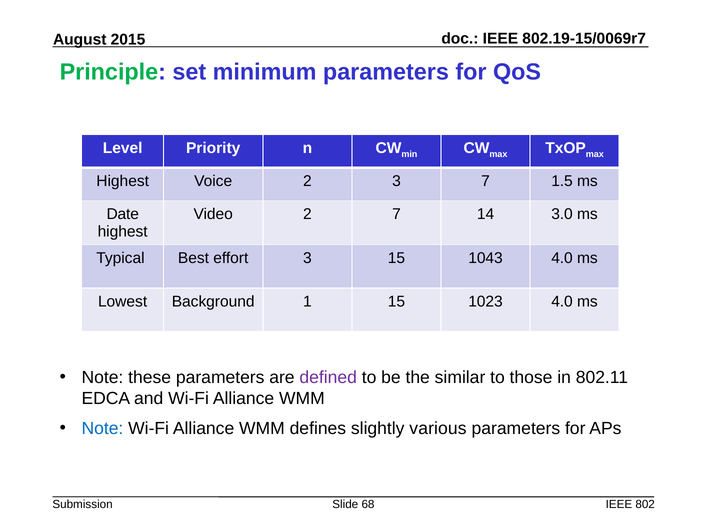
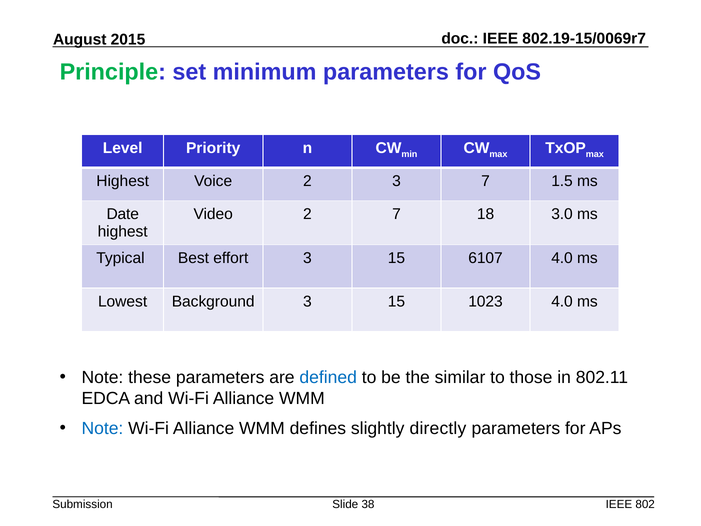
14: 14 -> 18
1043: 1043 -> 6107
Background 1: 1 -> 3
defined colour: purple -> blue
various: various -> directly
68: 68 -> 38
